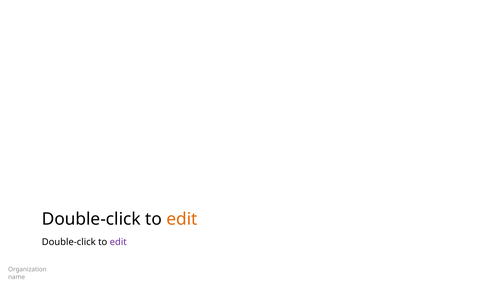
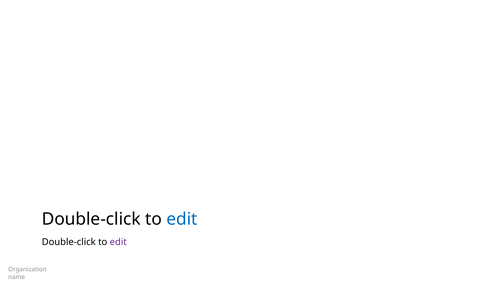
edit at (182, 219) colour: orange -> blue
